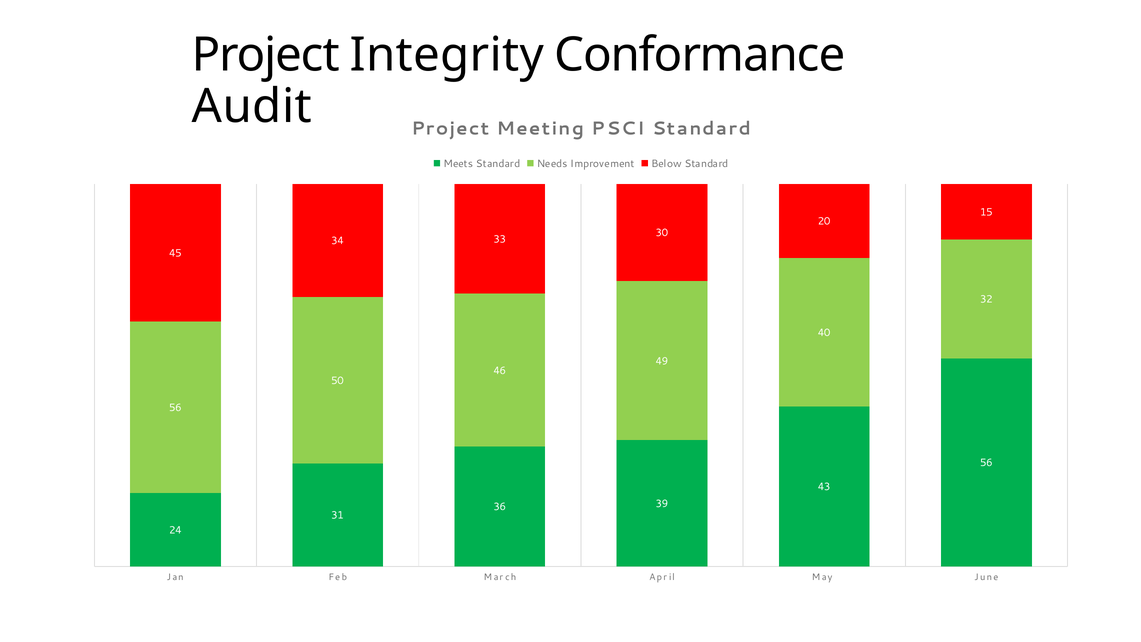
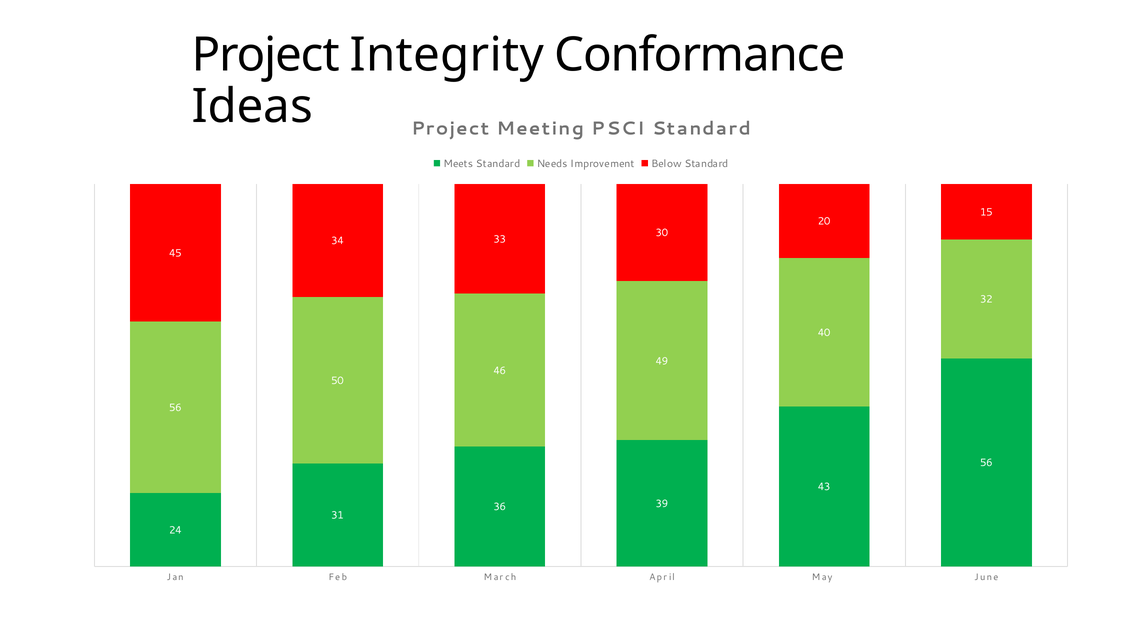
Audit: Audit -> Ideas
